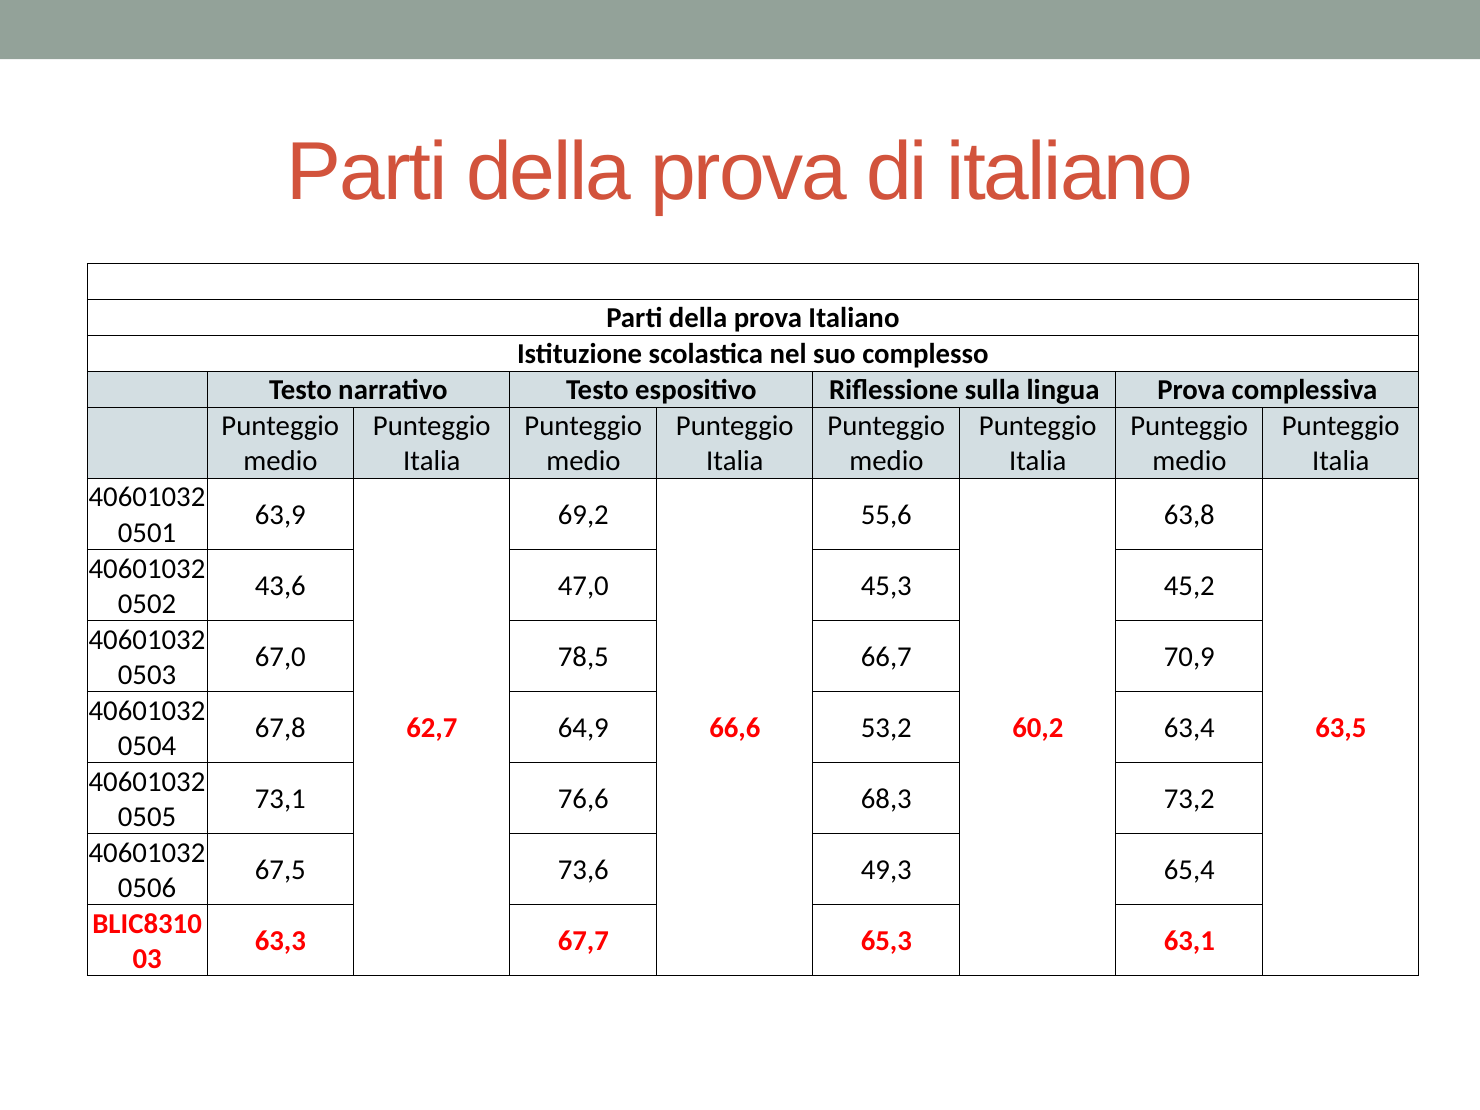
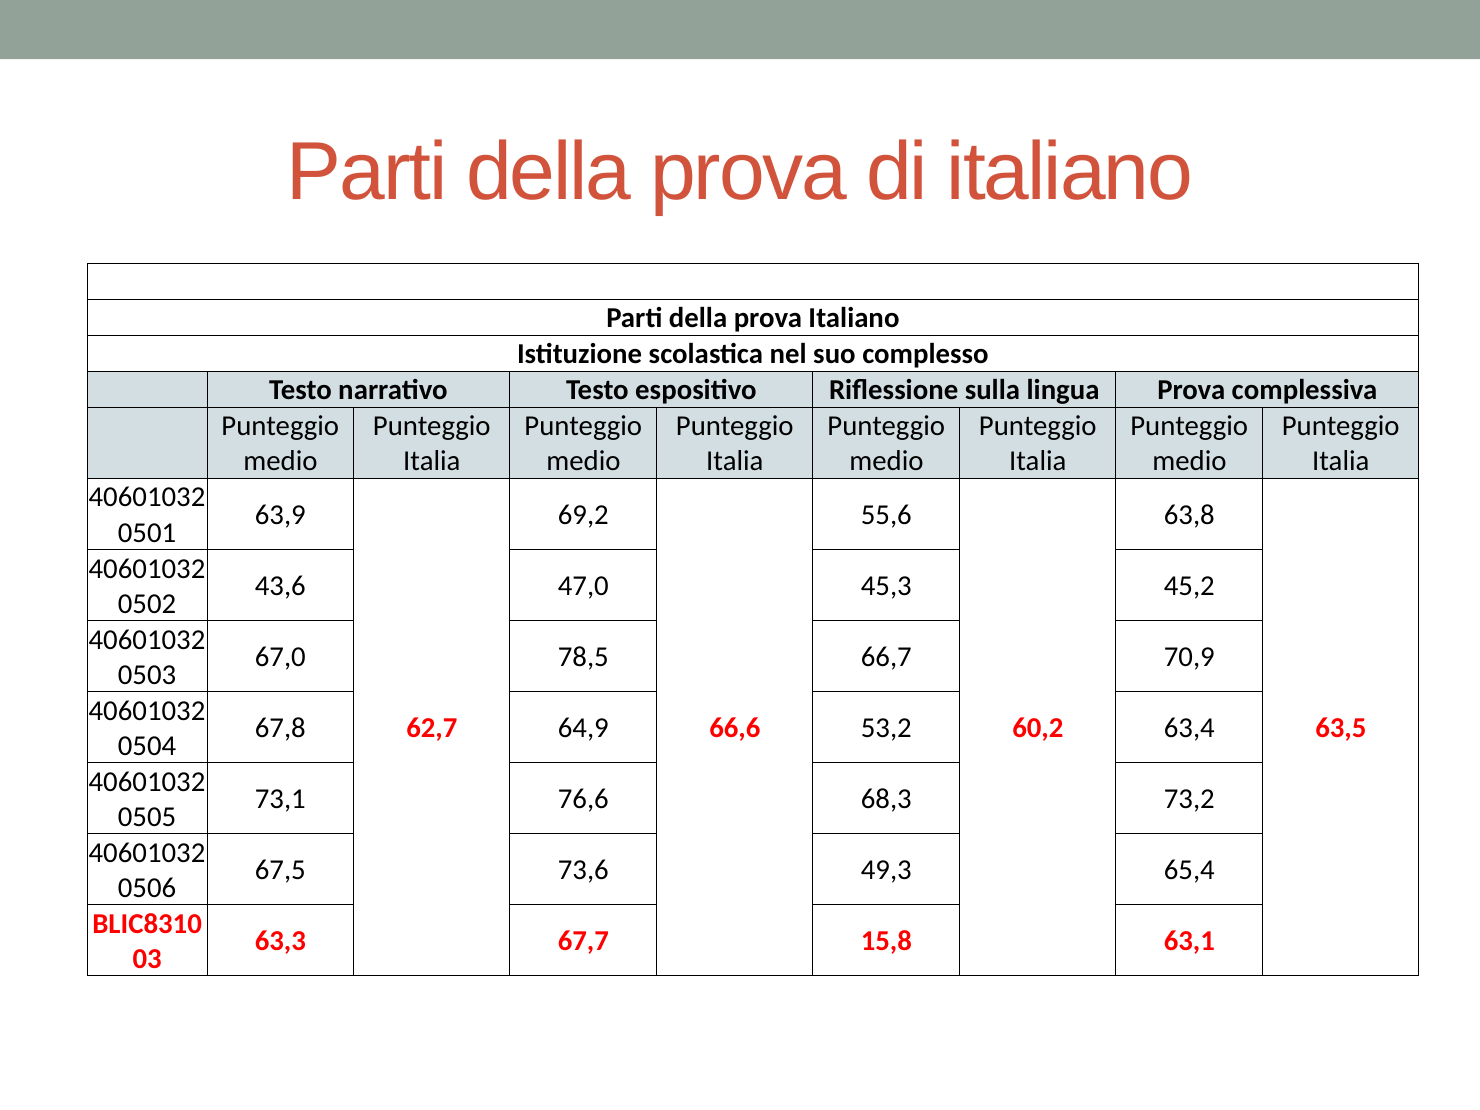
65,3: 65,3 -> 15,8
